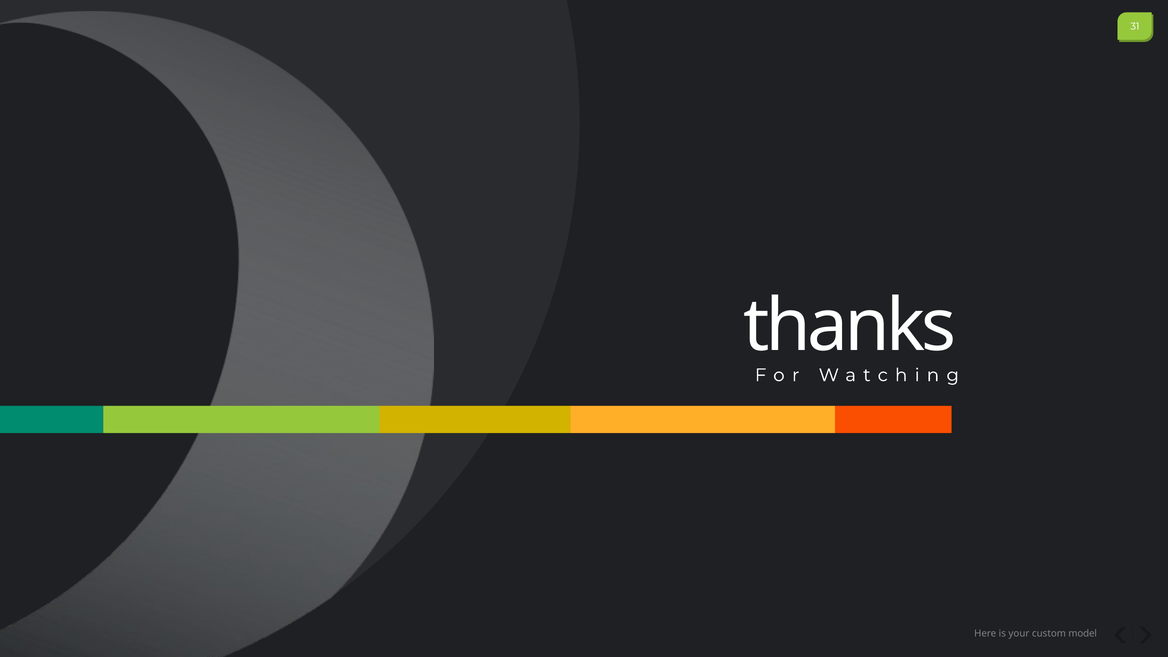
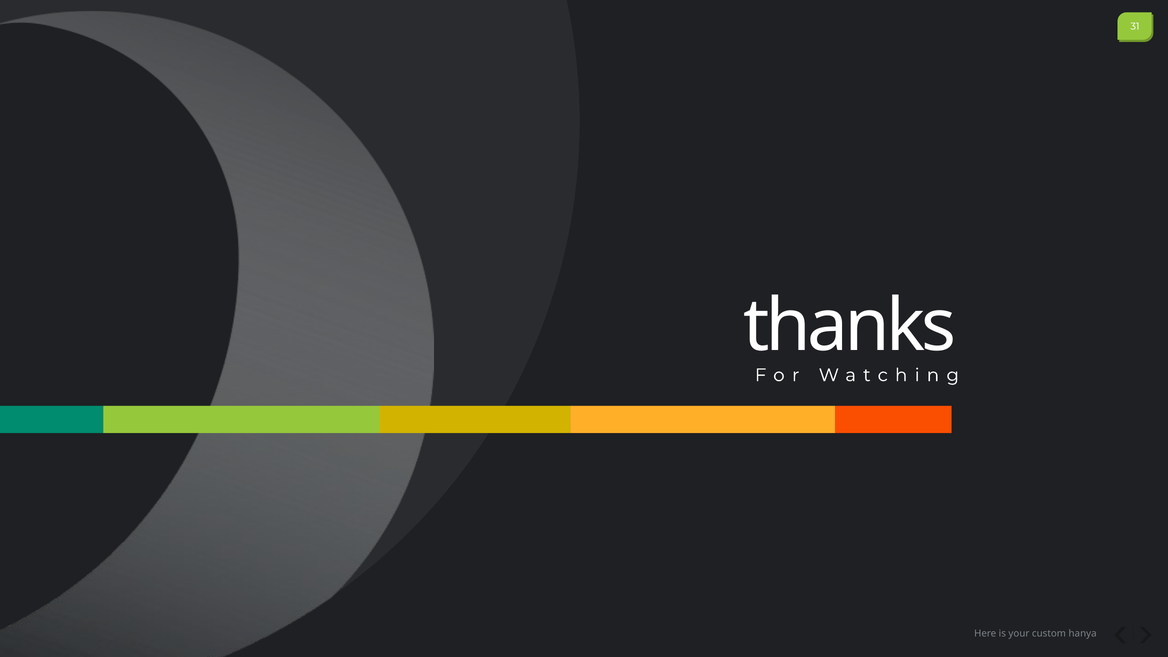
model: model -> hanya
